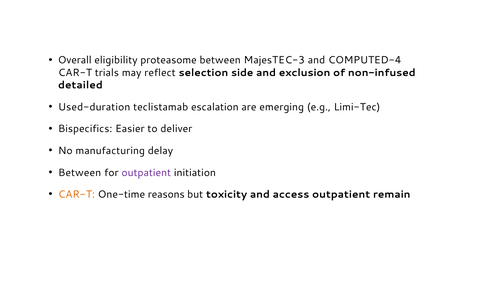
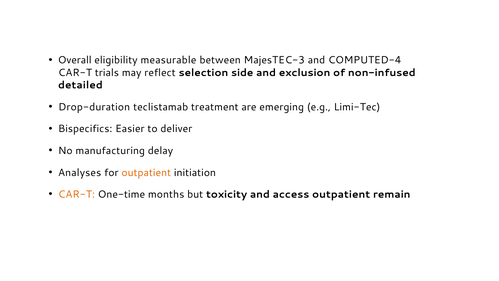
proteasome: proteasome -> measurable
Used-duration: Used-duration -> Drop-duration
escalation: escalation -> treatment
Between at (80, 172): Between -> Analyses
outpatient at (146, 172) colour: purple -> orange
reasons: reasons -> months
